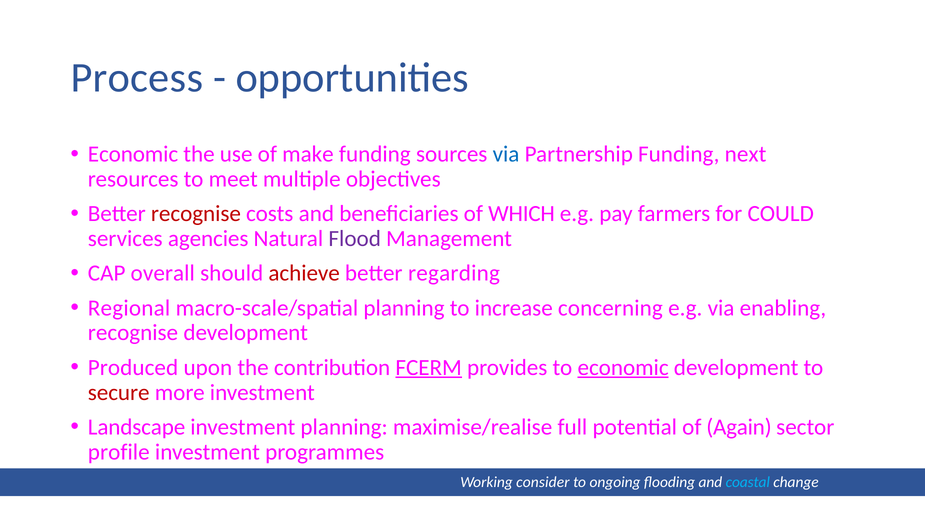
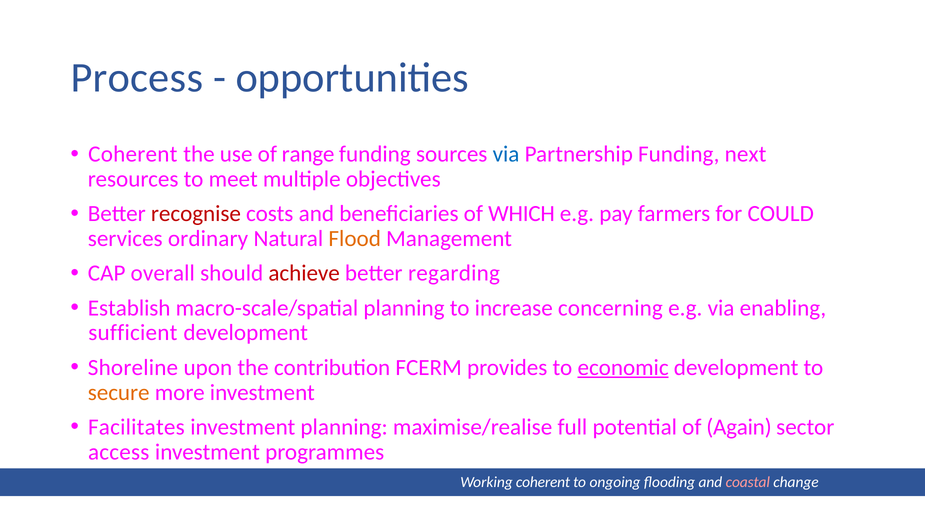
Economic at (133, 154): Economic -> Coherent
make: make -> range
agencies: agencies -> ordinary
Flood colour: purple -> orange
Regional: Regional -> Establish
recognise at (133, 333): recognise -> sufficient
Produced: Produced -> Shoreline
FCERM underline: present -> none
secure colour: red -> orange
Landscape: Landscape -> Facilitates
profile: profile -> access
Working consider: consider -> coherent
coastal colour: light blue -> pink
